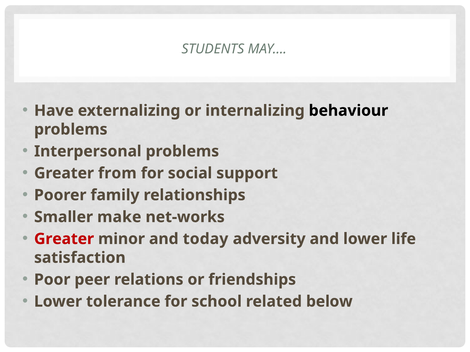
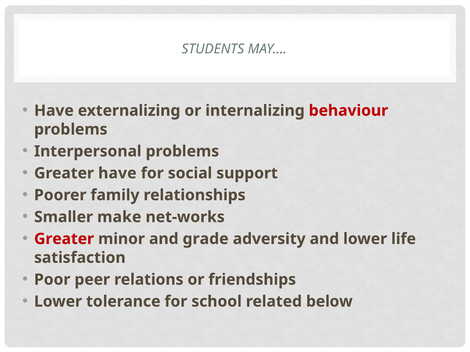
behaviour colour: black -> red
Greater from: from -> have
today: today -> grade
